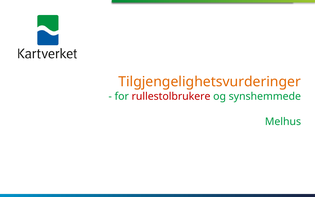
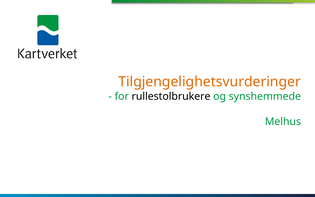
rullestolbrukere colour: red -> black
